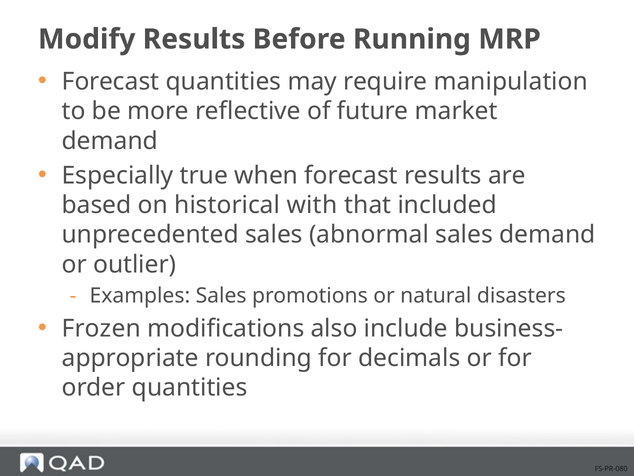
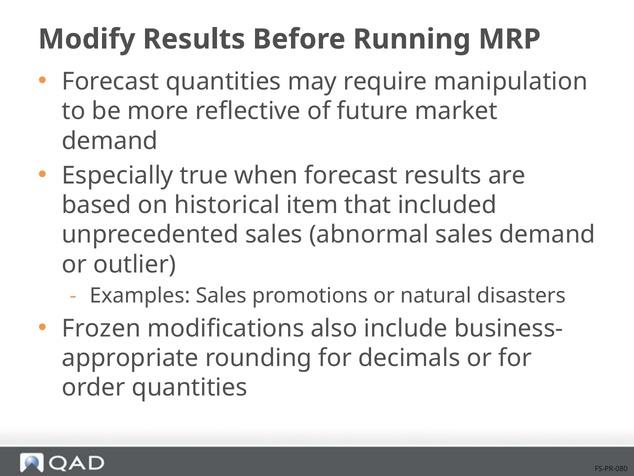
with: with -> item
